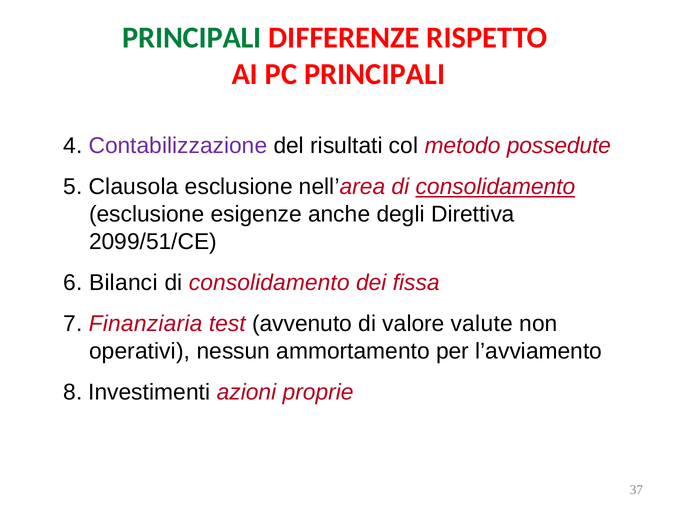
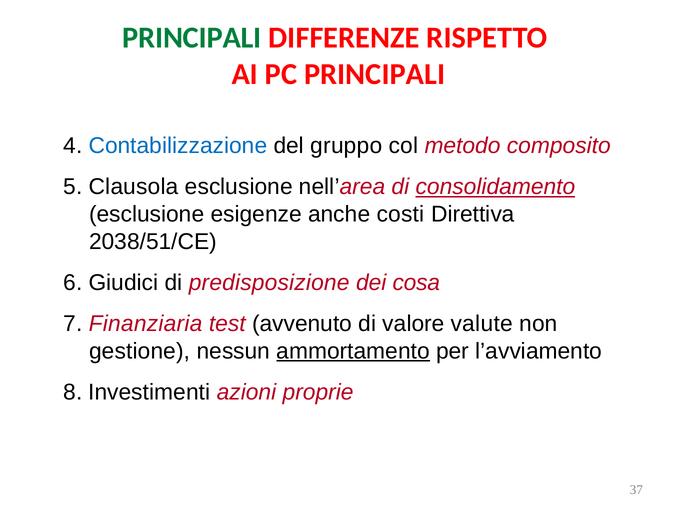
Contabilizzazione colour: purple -> blue
risultati: risultati -> gruppo
possedute: possedute -> composito
degli: degli -> costi
2099/51/CE: 2099/51/CE -> 2038/51/CE
Bilanci: Bilanci -> Giudici
consolidamento at (269, 283): consolidamento -> predisposizione
fissa: fissa -> cosa
operativi: operativi -> gestione
ammortamento underline: none -> present
